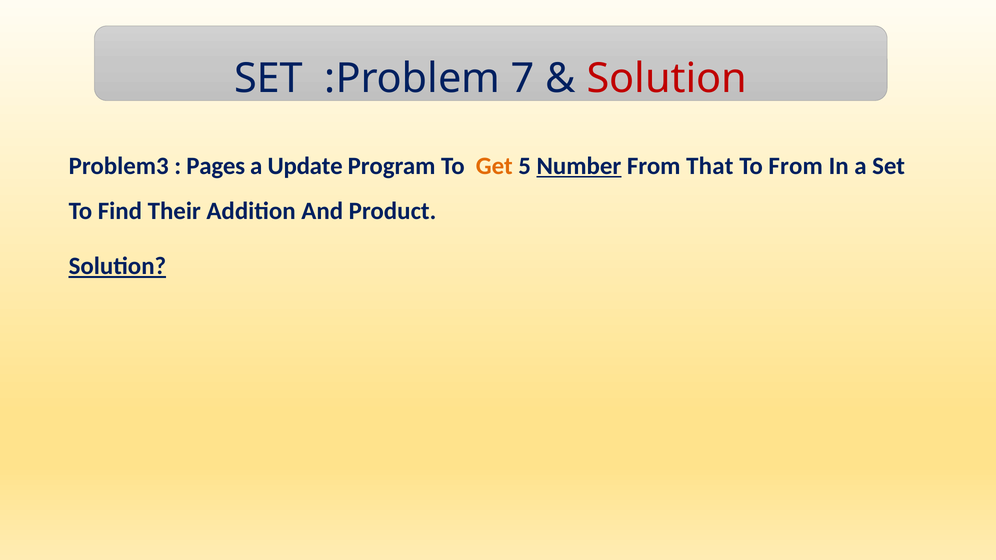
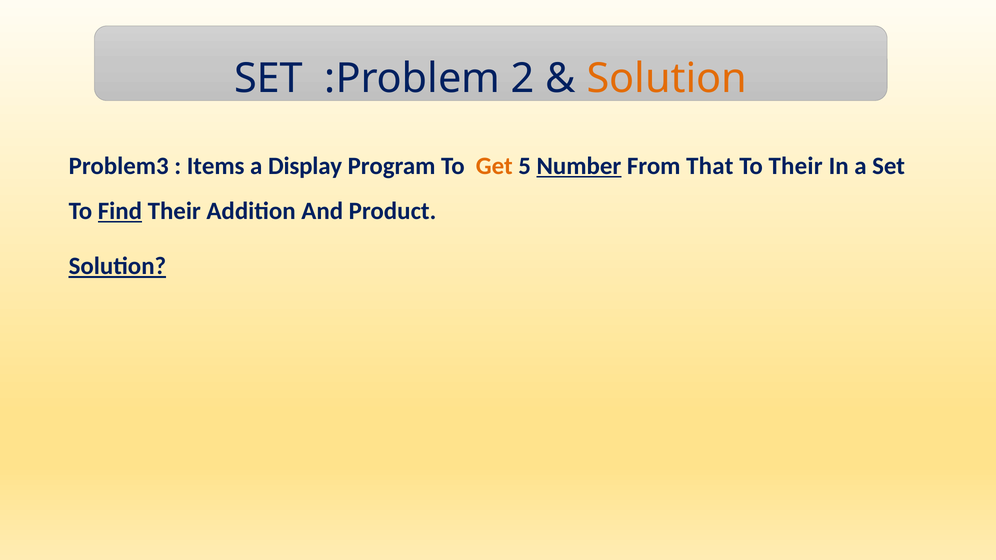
7: 7 -> 2
Solution at (667, 79) colour: red -> orange
Pages: Pages -> Items
Update: Update -> Display
To From: From -> Their
Find underline: none -> present
